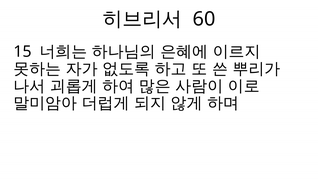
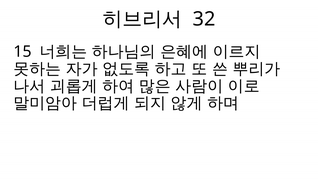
60: 60 -> 32
